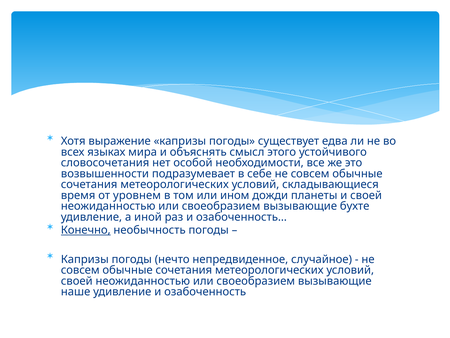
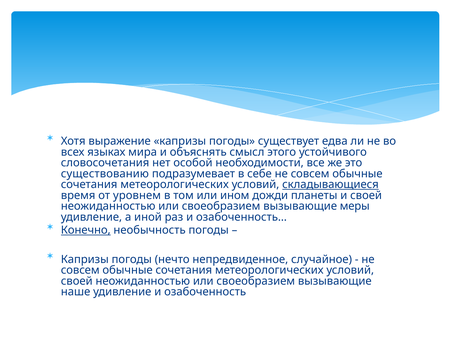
возвышенности: возвышенности -> существованию
складывающиеся underline: none -> present
бухте: бухте -> меры
